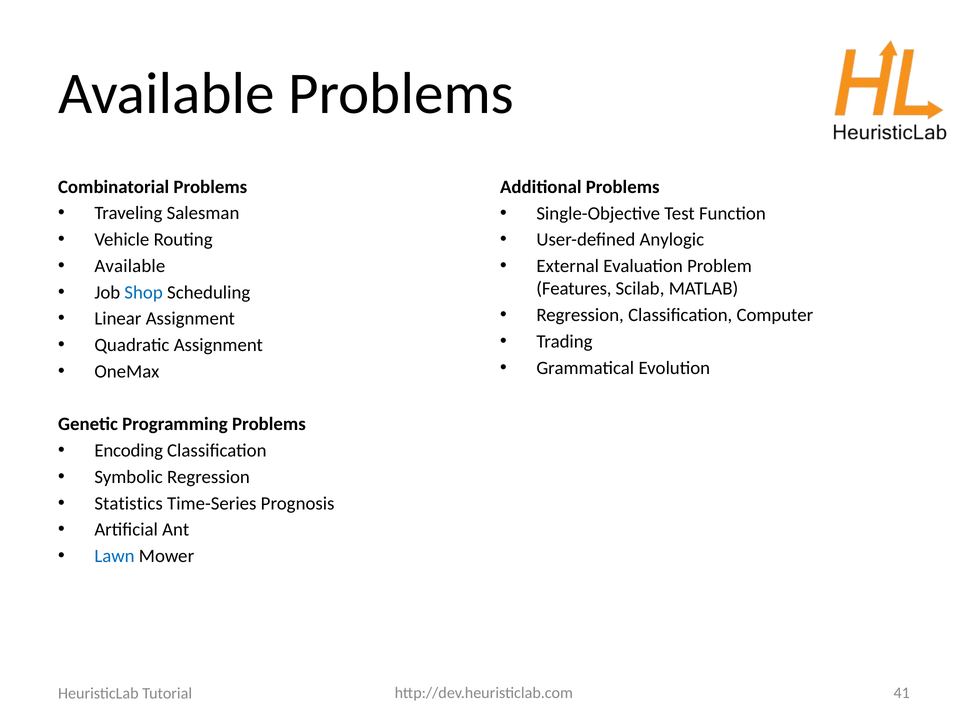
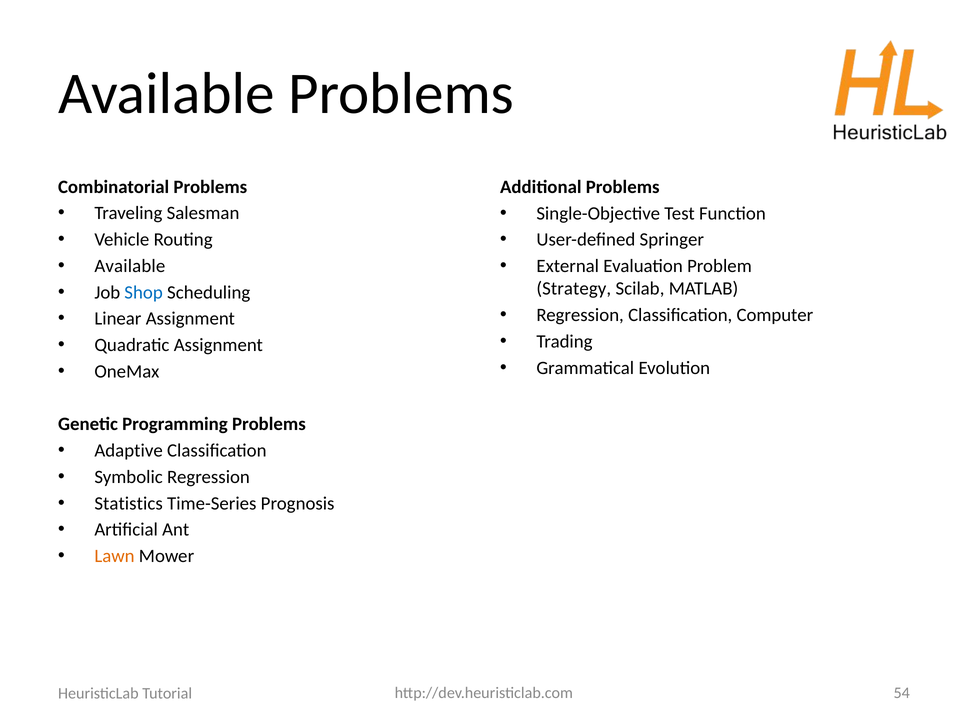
Anylogic: Anylogic -> Springer
Features: Features -> Strategy
Encoding: Encoding -> Adaptive
Lawn colour: blue -> orange
41: 41 -> 54
